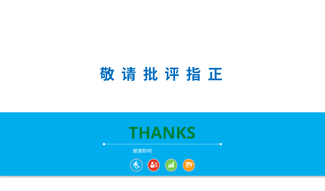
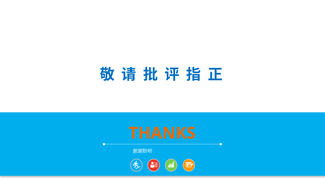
THANKS colour: green -> orange
